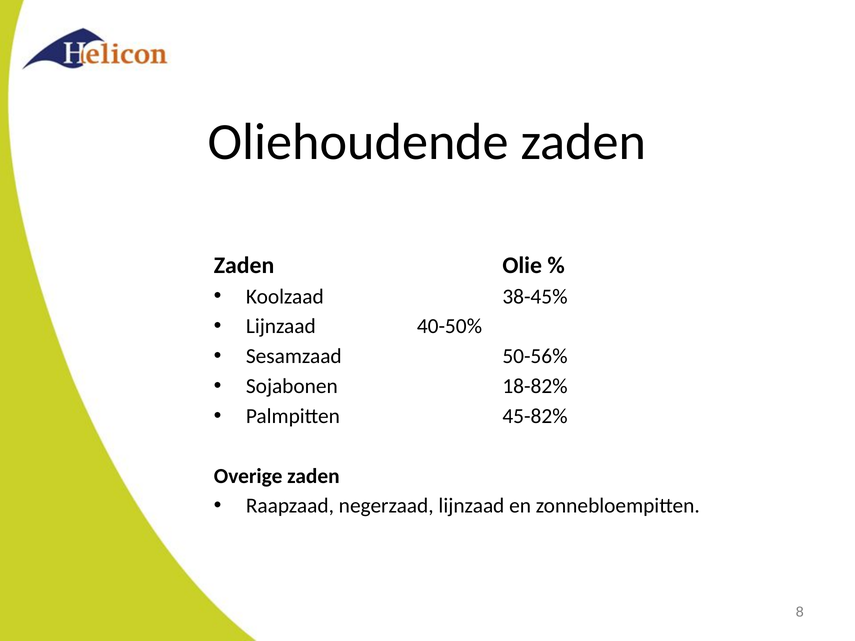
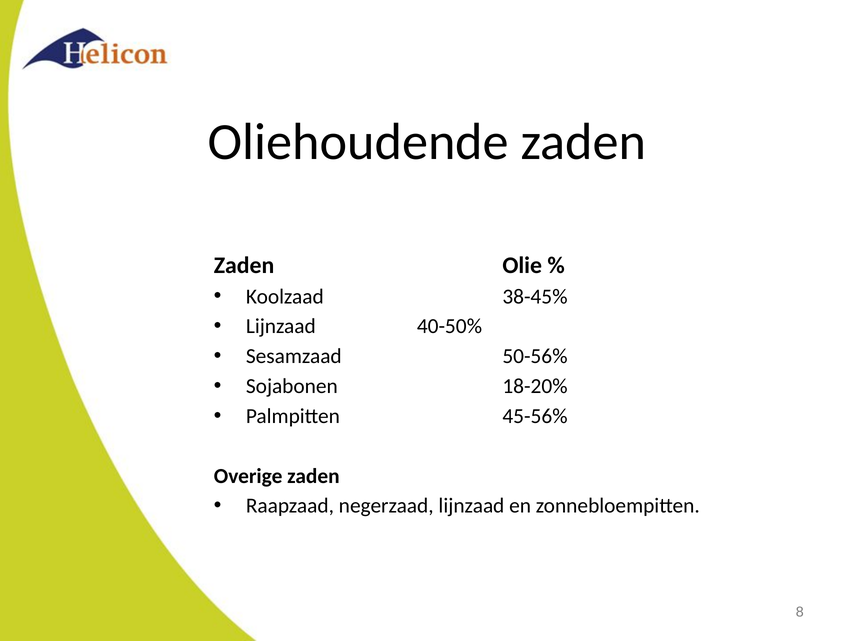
18-82%: 18-82% -> 18-20%
45-82%: 45-82% -> 45-56%
